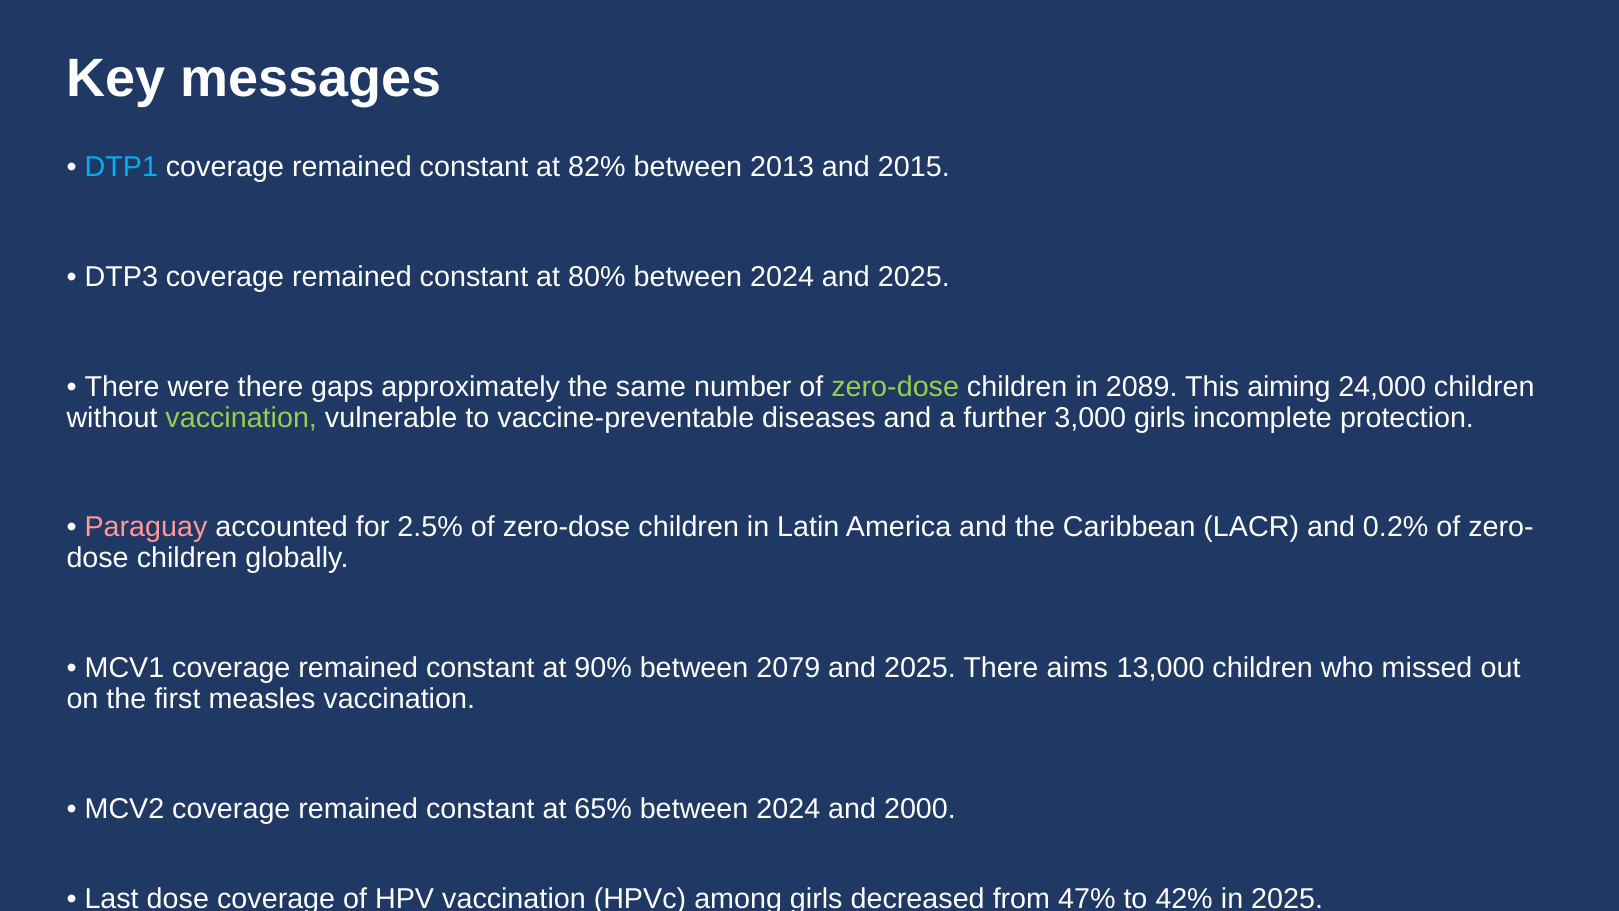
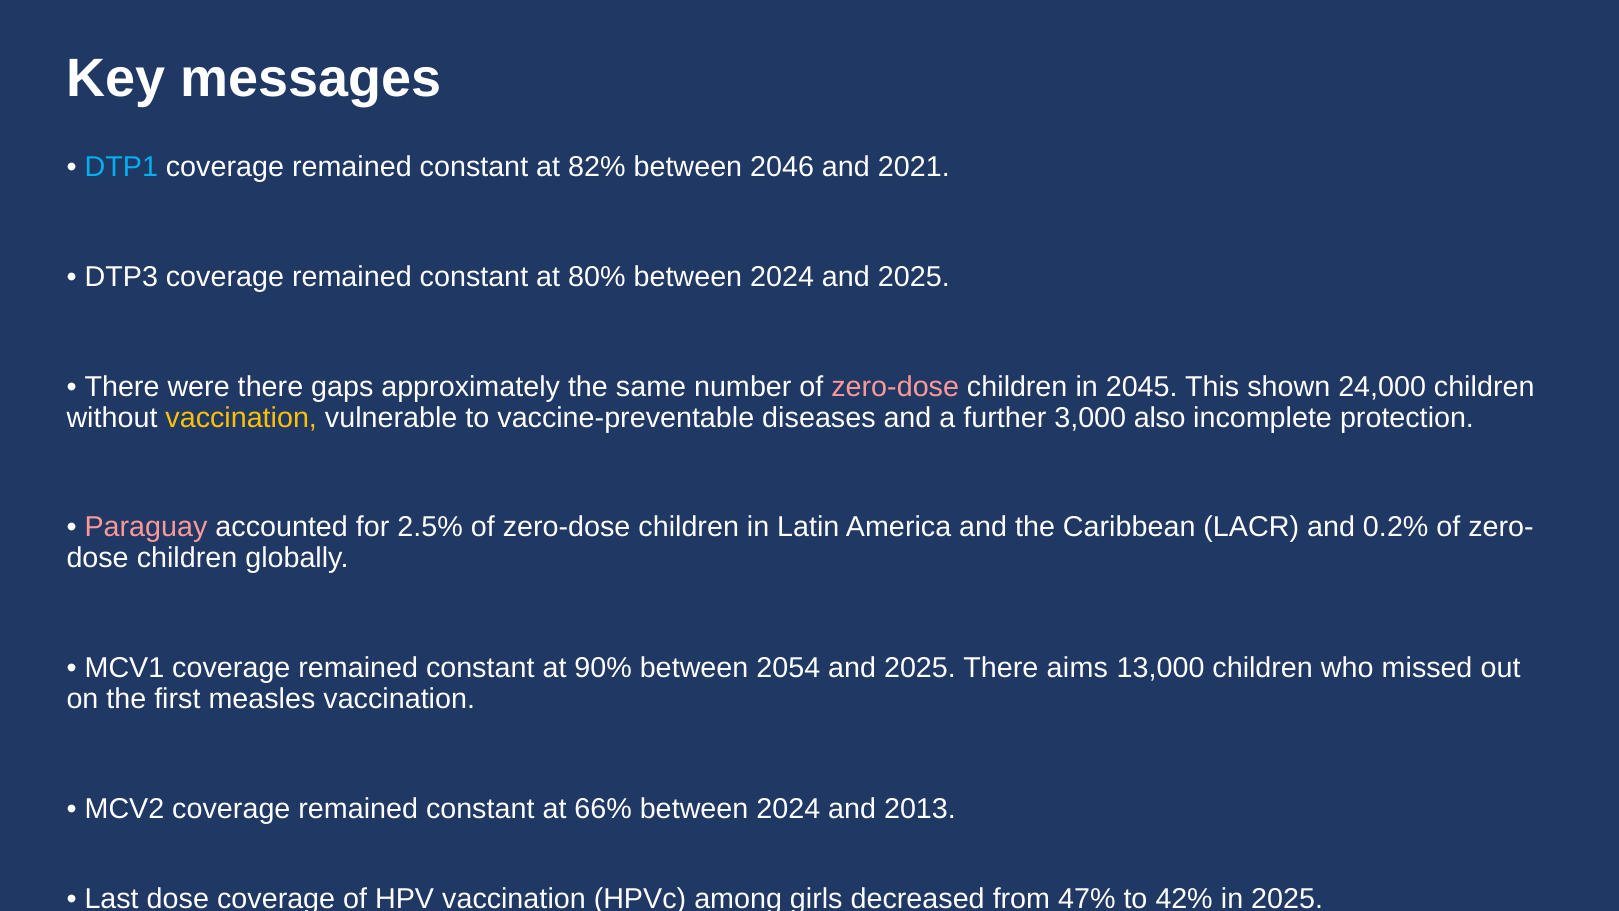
2013: 2013 -> 2046
2015: 2015 -> 2021
zero-dose at (895, 387) colour: light green -> pink
2089: 2089 -> 2045
aiming: aiming -> shown
vaccination at (241, 417) colour: light green -> yellow
3,000 girls: girls -> also
2079: 2079 -> 2054
65%: 65% -> 66%
2000: 2000 -> 2013
